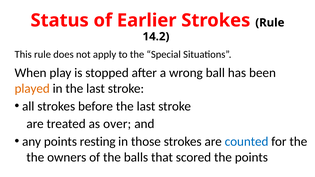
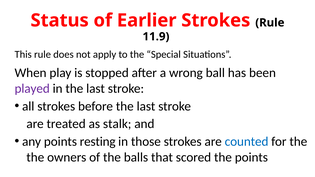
14.2: 14.2 -> 11.9
played colour: orange -> purple
over: over -> stalk
